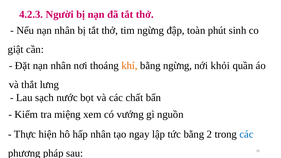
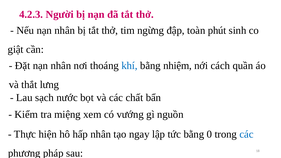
khí colour: orange -> blue
bằng ngừng: ngừng -> nhiệm
khỏi: khỏi -> cách
2: 2 -> 0
